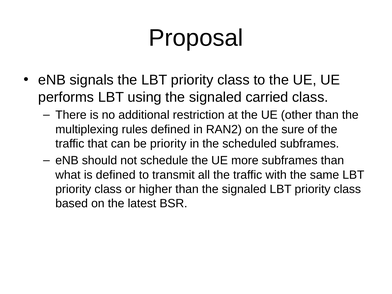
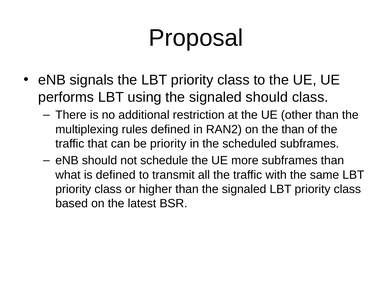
signaled carried: carried -> should
the sure: sure -> than
